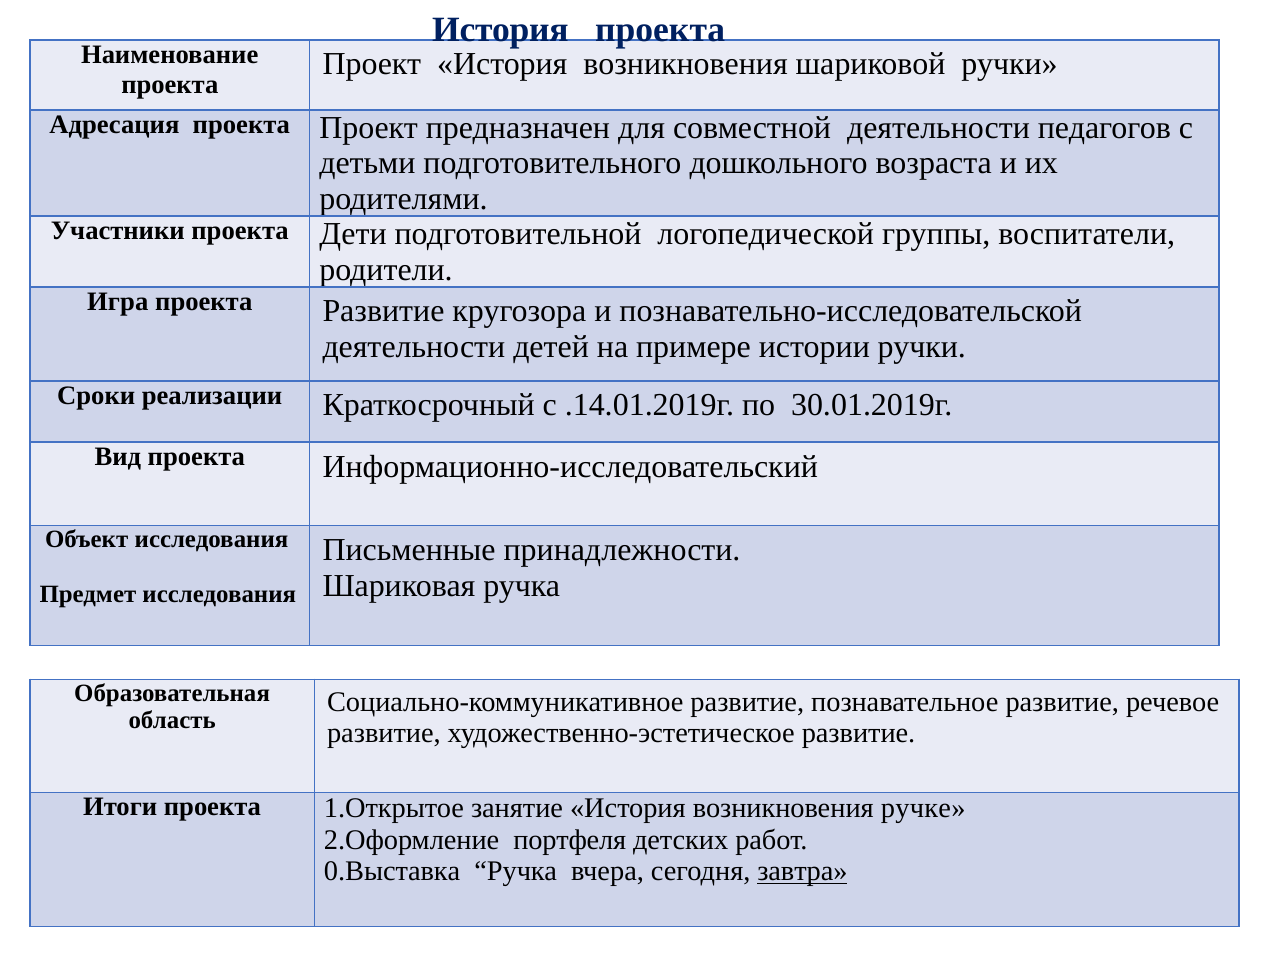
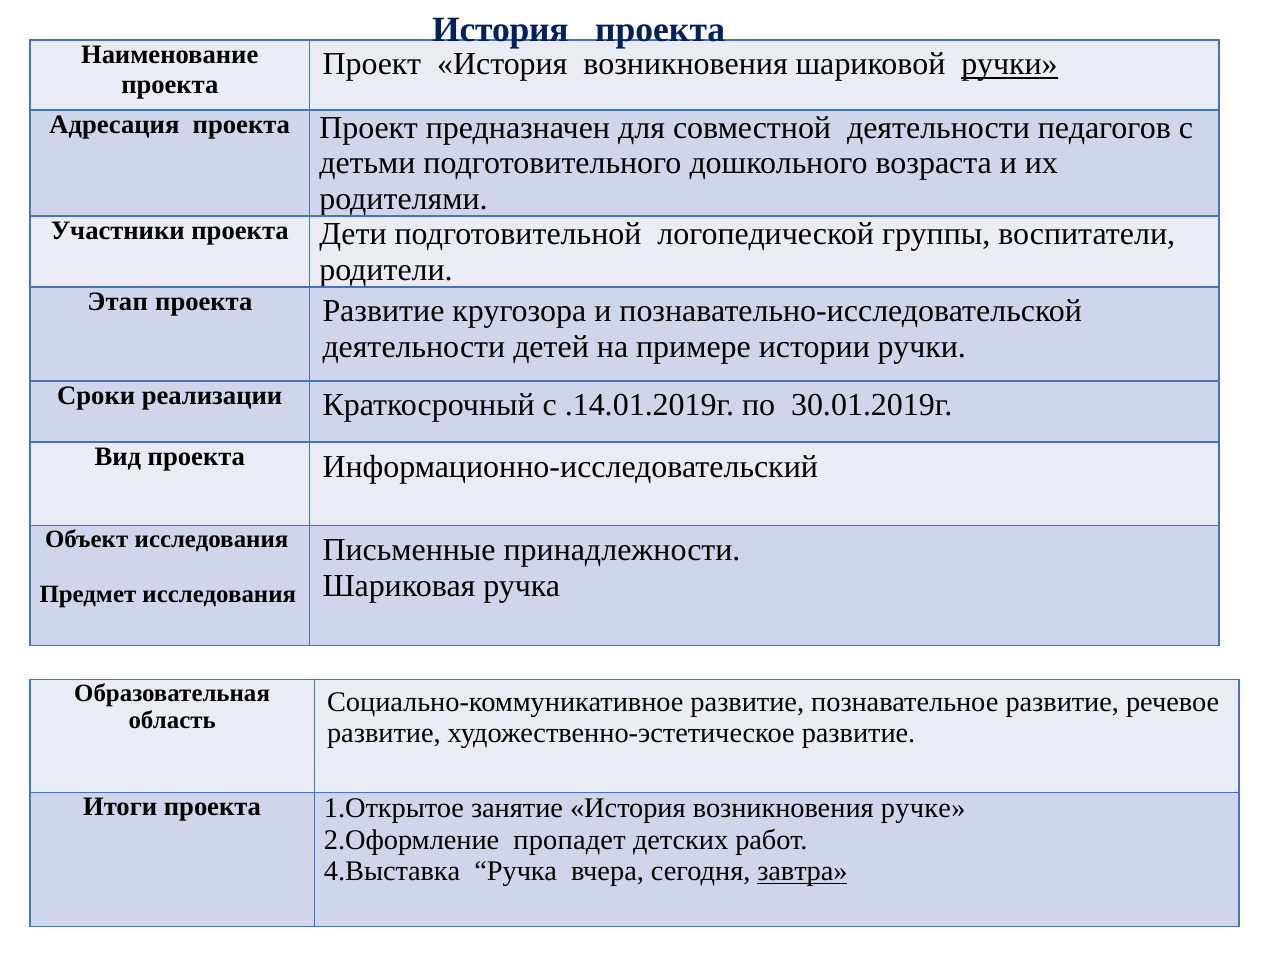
ручки at (1009, 64) underline: none -> present
Игра: Игра -> Этап
портфеля: портфеля -> пропадет
0.Выставка: 0.Выставка -> 4.Выставка
